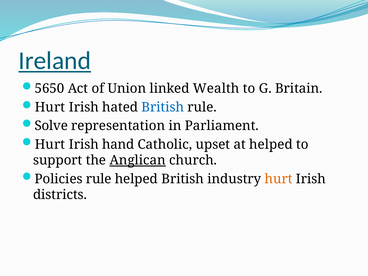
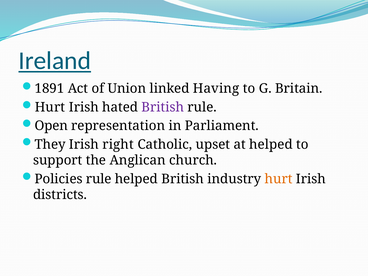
5650: 5650 -> 1891
Wealth: Wealth -> Having
British at (163, 107) colour: blue -> purple
Solve: Solve -> Open
Hurt at (50, 144): Hurt -> They
hand: hand -> right
Anglican underline: present -> none
